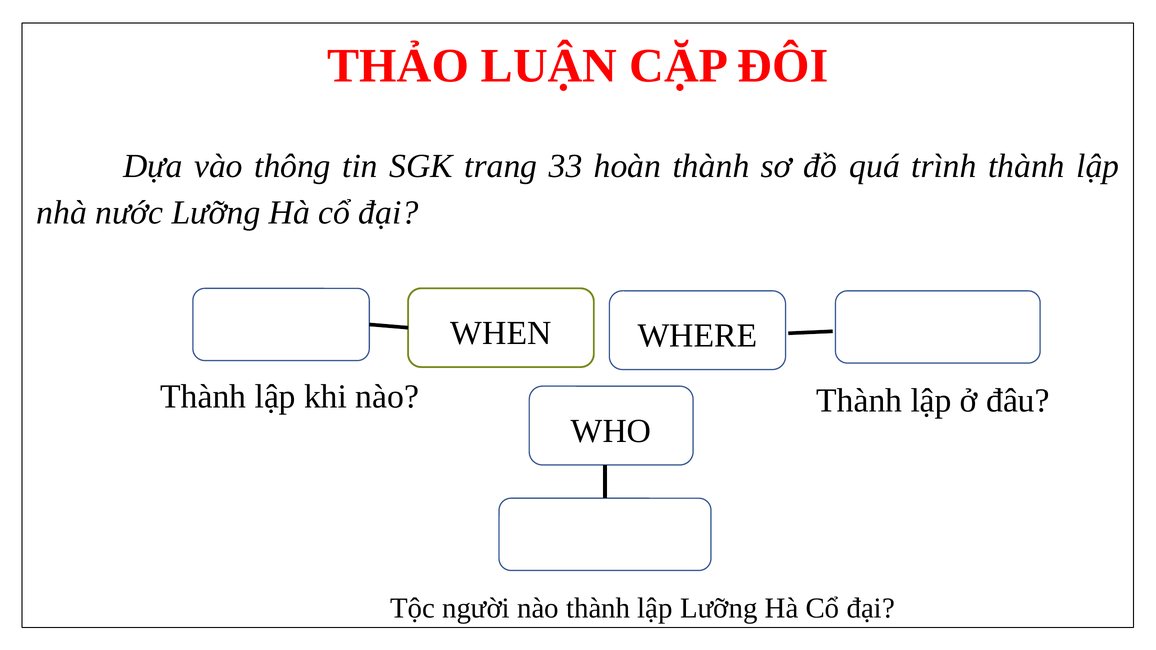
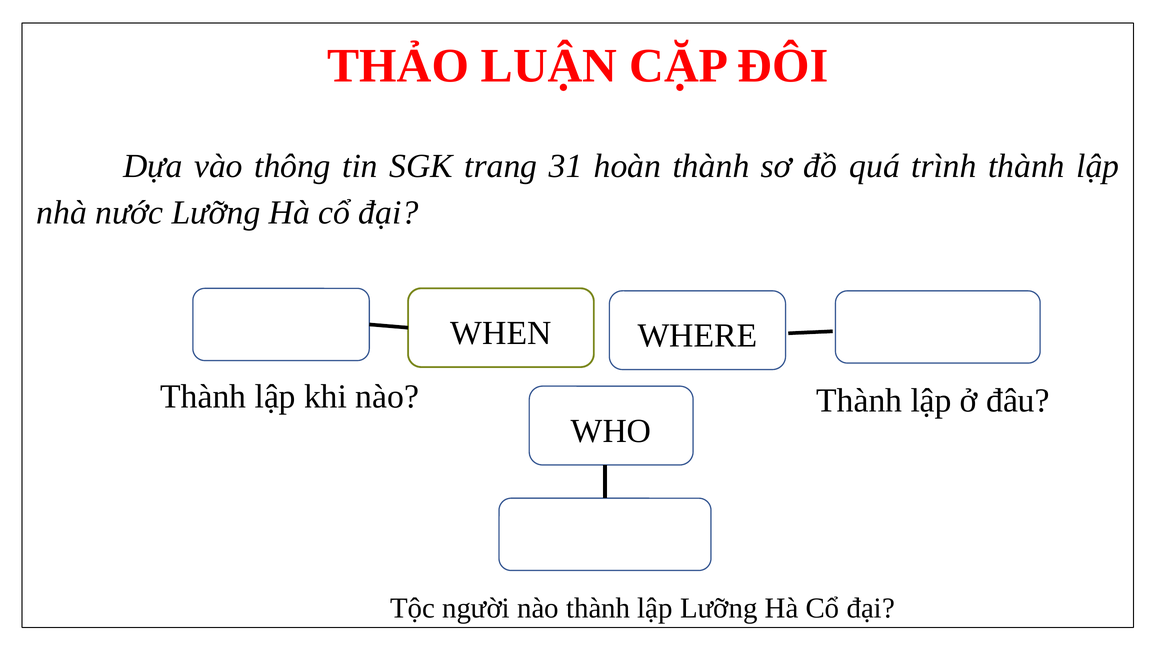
33: 33 -> 31
